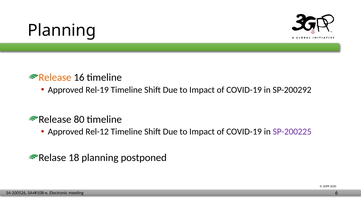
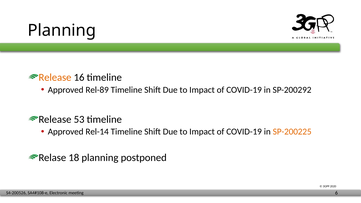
Rel-19: Rel-19 -> Rel-89
80: 80 -> 53
Rel-12: Rel-12 -> Rel-14
SP-200225 colour: purple -> orange
